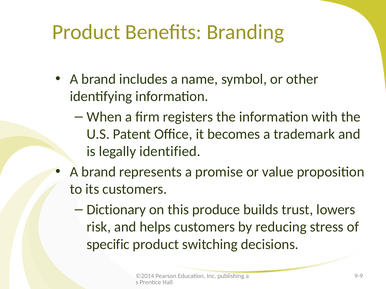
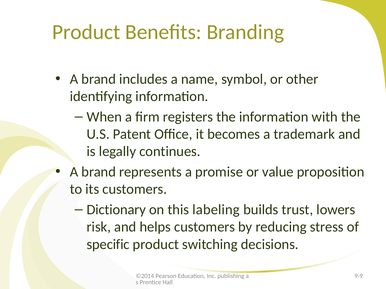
identified: identified -> continues
produce: produce -> labeling
